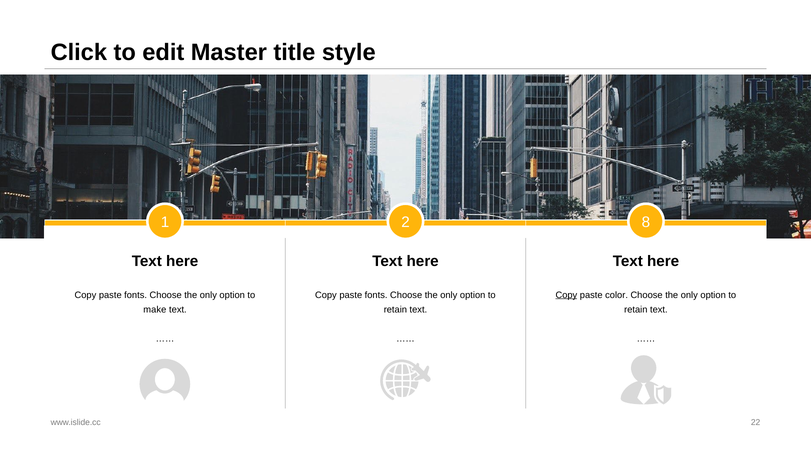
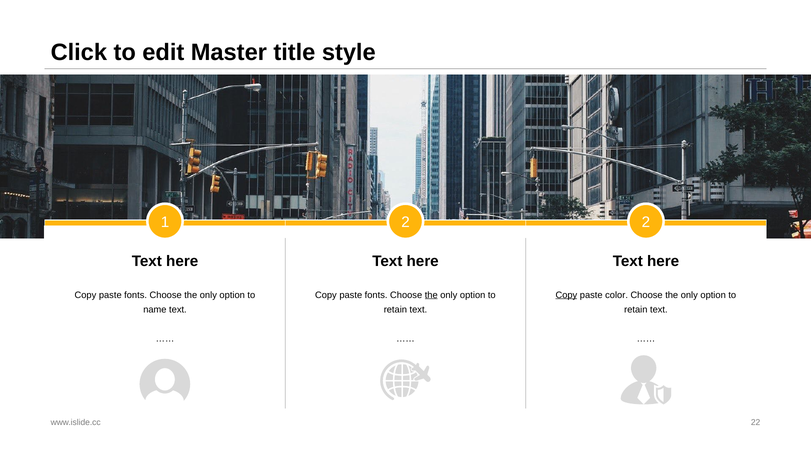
1 8: 8 -> 2
the at (431, 295) underline: none -> present
make: make -> name
